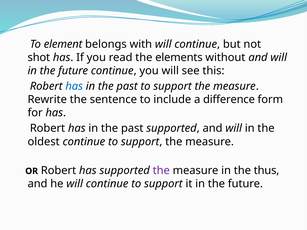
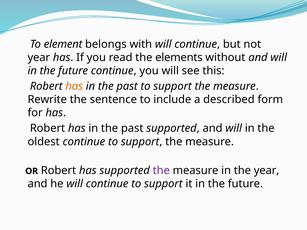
shot at (39, 58): shot -> year
has at (74, 86) colour: blue -> orange
difference: difference -> described
the thus: thus -> year
